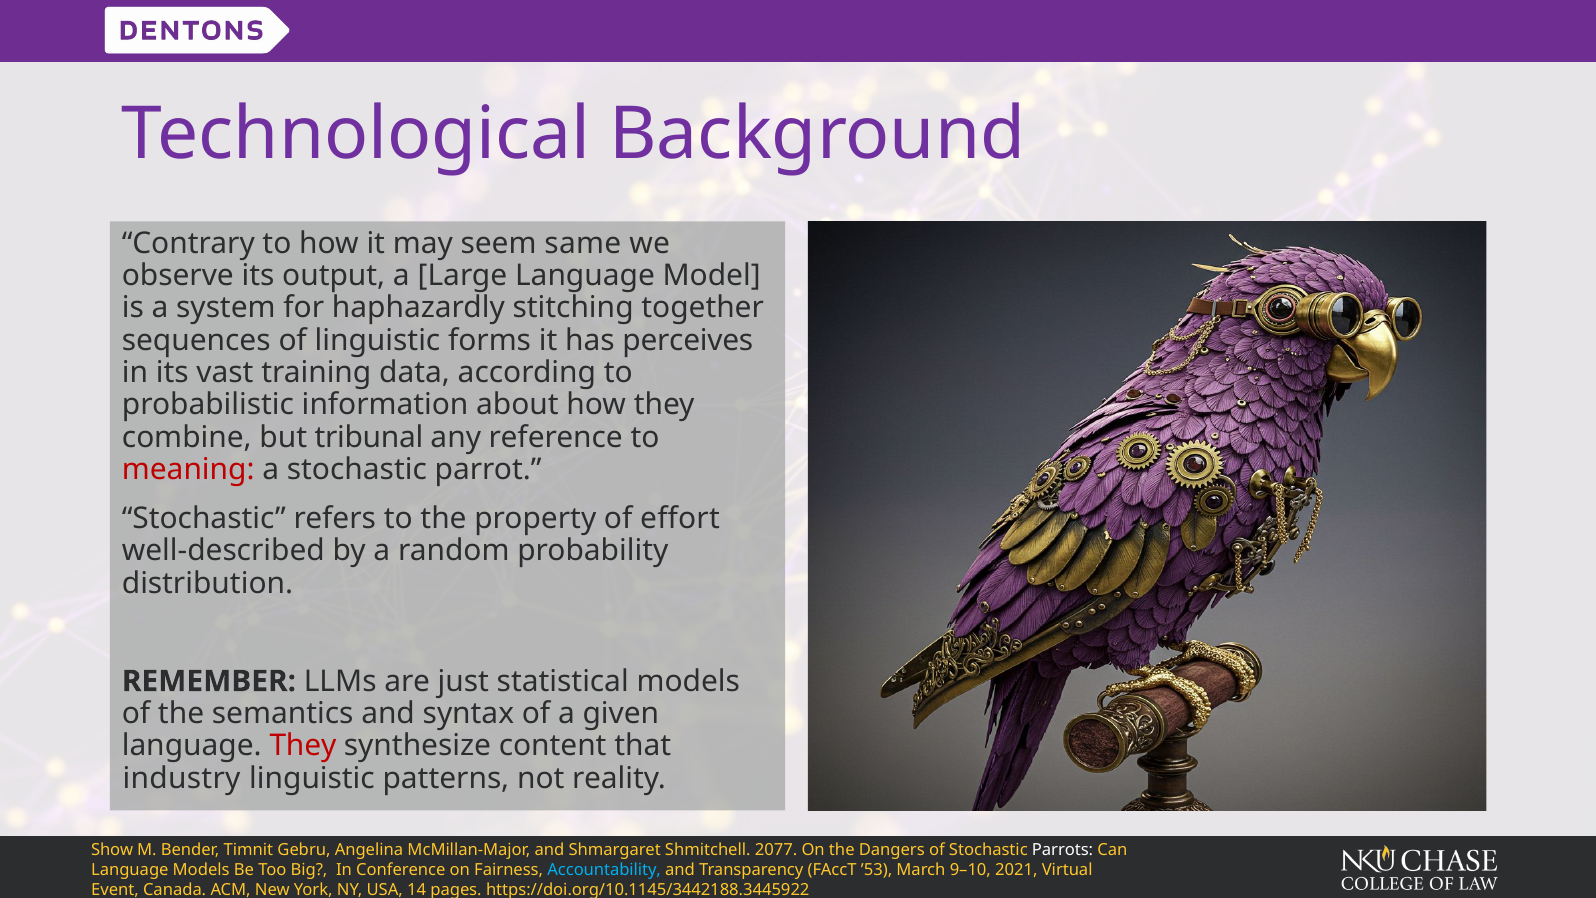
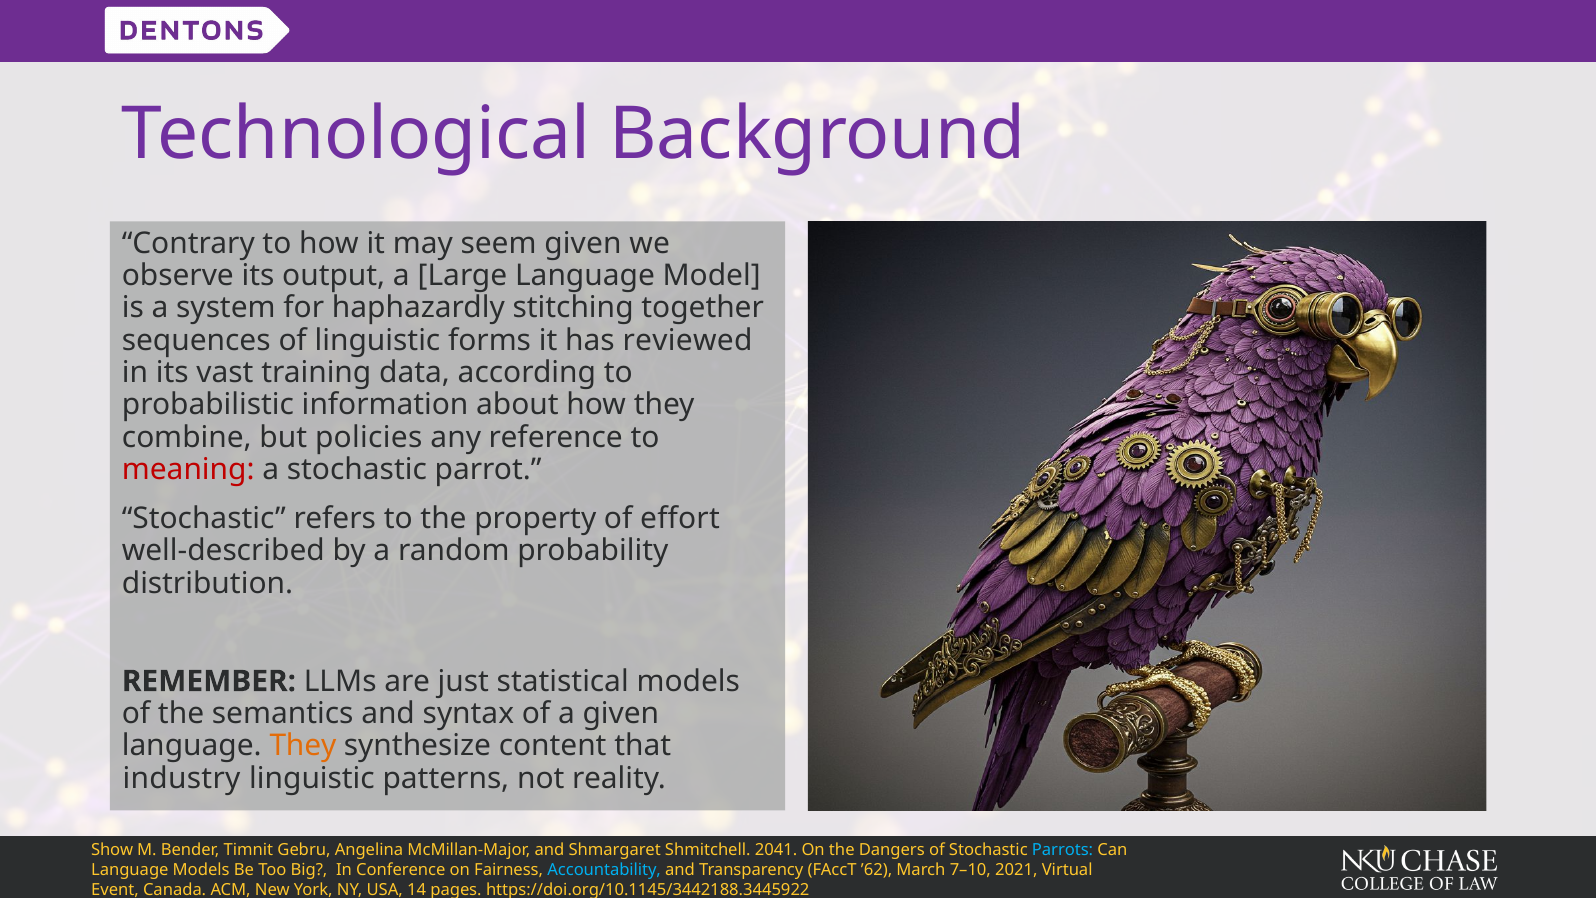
seem same: same -> given
perceives: perceives -> reviewed
tribunal: tribunal -> policies
They at (303, 746) colour: red -> orange
2077: 2077 -> 2041
Parrots colour: white -> light blue
’53: ’53 -> ’62
9–10: 9–10 -> 7–10
